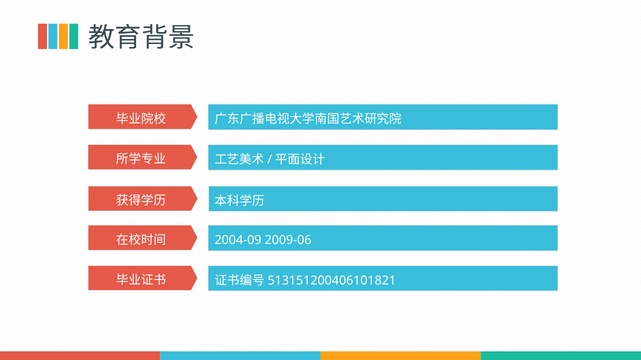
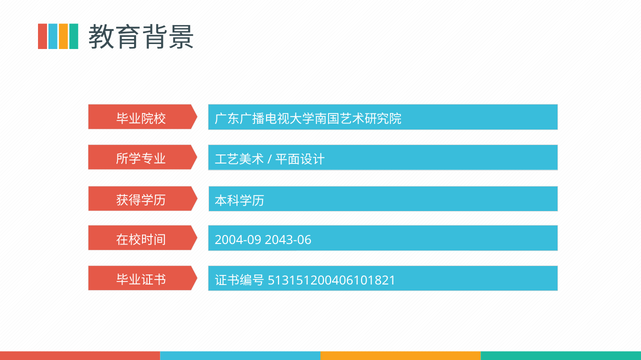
2009-06: 2009-06 -> 2043-06
